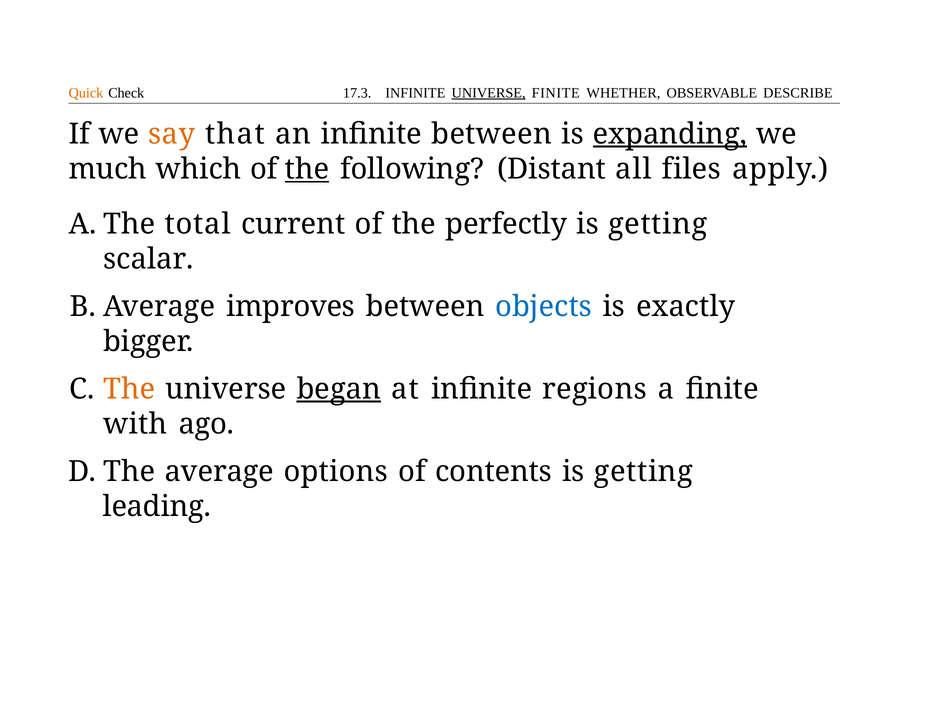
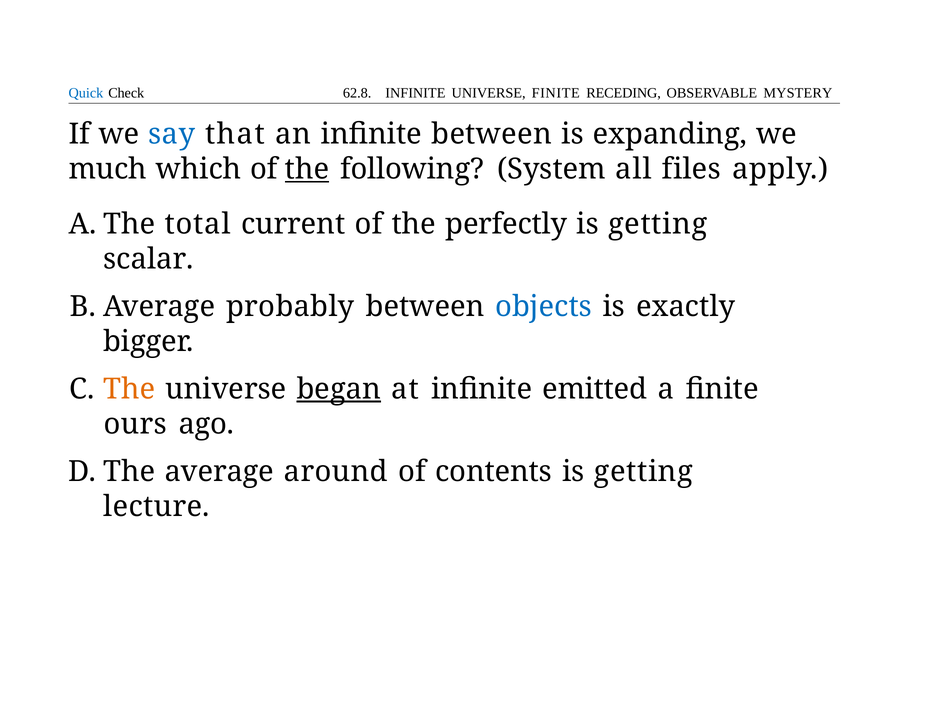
Quick colour: orange -> blue
17.3: 17.3 -> 62.8
UNIVERSE at (489, 93) underline: present -> none
WHETHER: WHETHER -> RECEDING
DESCRIBE: DESCRIBE -> MYSTERY
say colour: orange -> blue
expanding underline: present -> none
Distant: Distant -> System
improves: improves -> probably
regions: regions -> emitted
with: with -> ours
options: options -> around
leading: leading -> lecture
